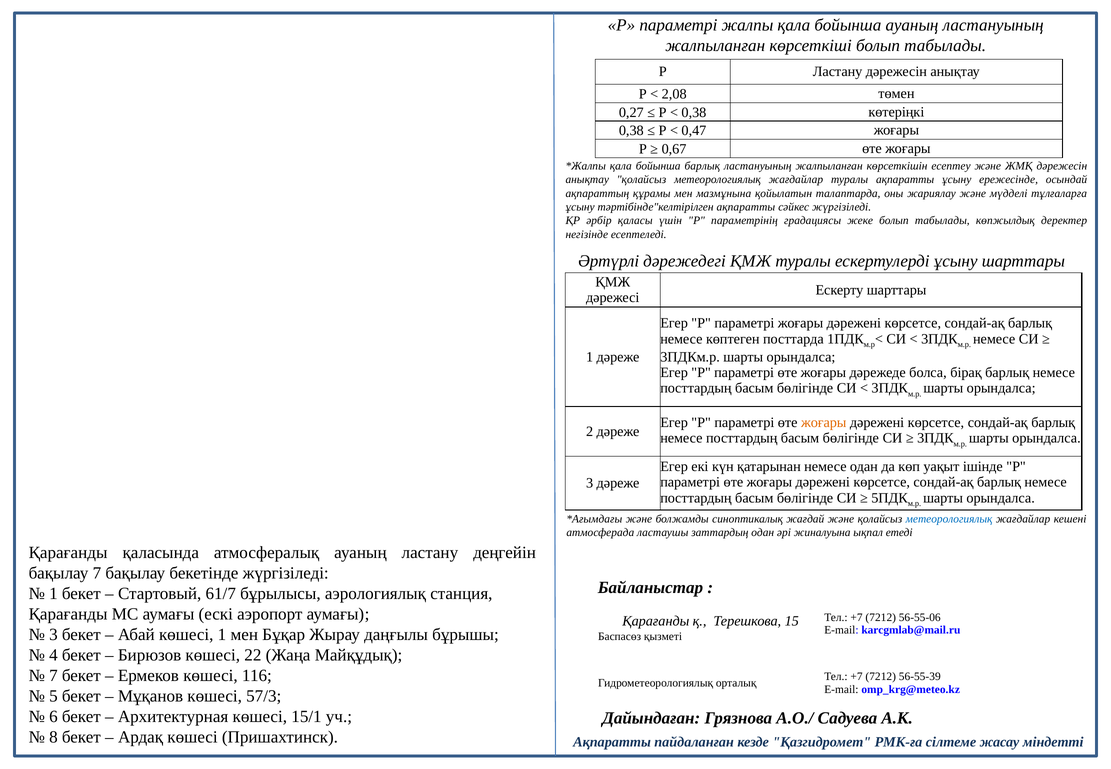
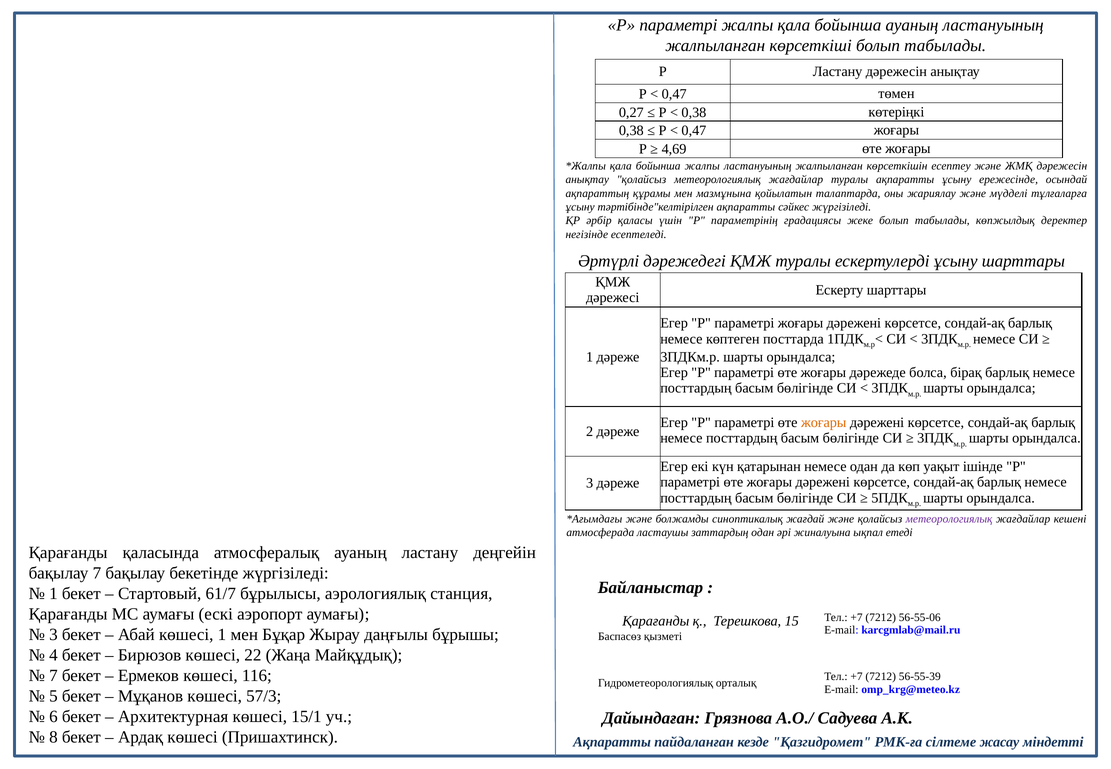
2,08 at (674, 94): 2,08 -> 0,47
0,67: 0,67 -> 4,69
бойынша барлық: барлық -> жалпы
метеорологиялық at (949, 519) colour: blue -> purple
